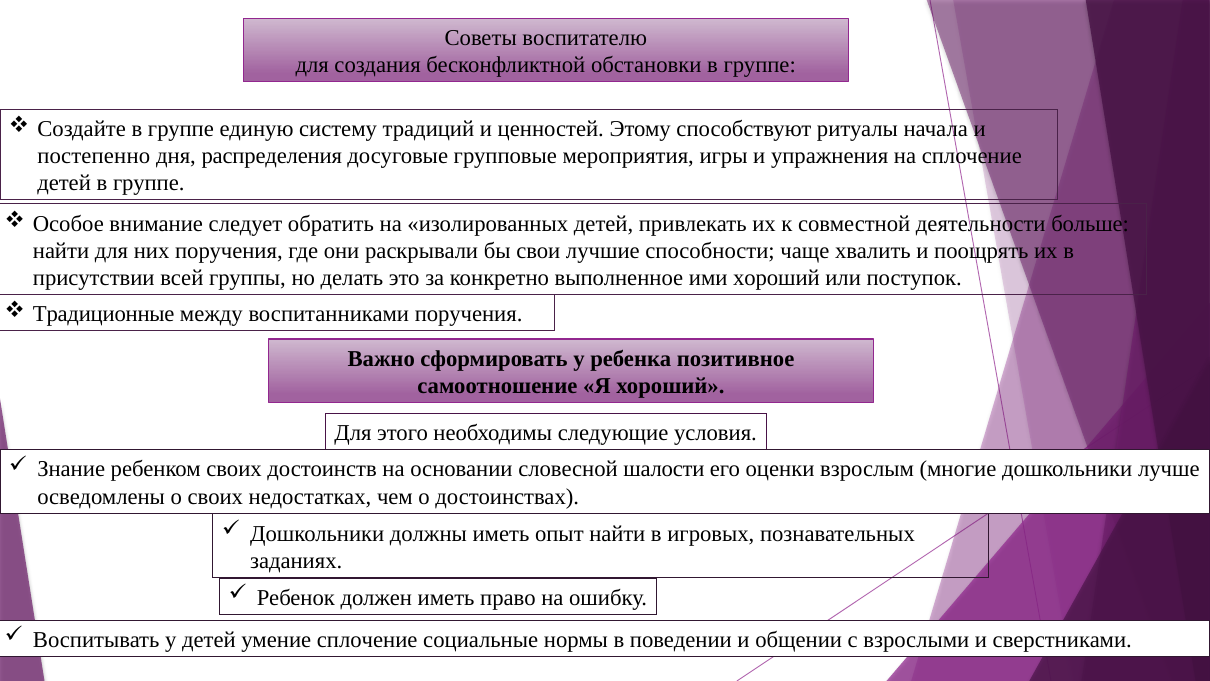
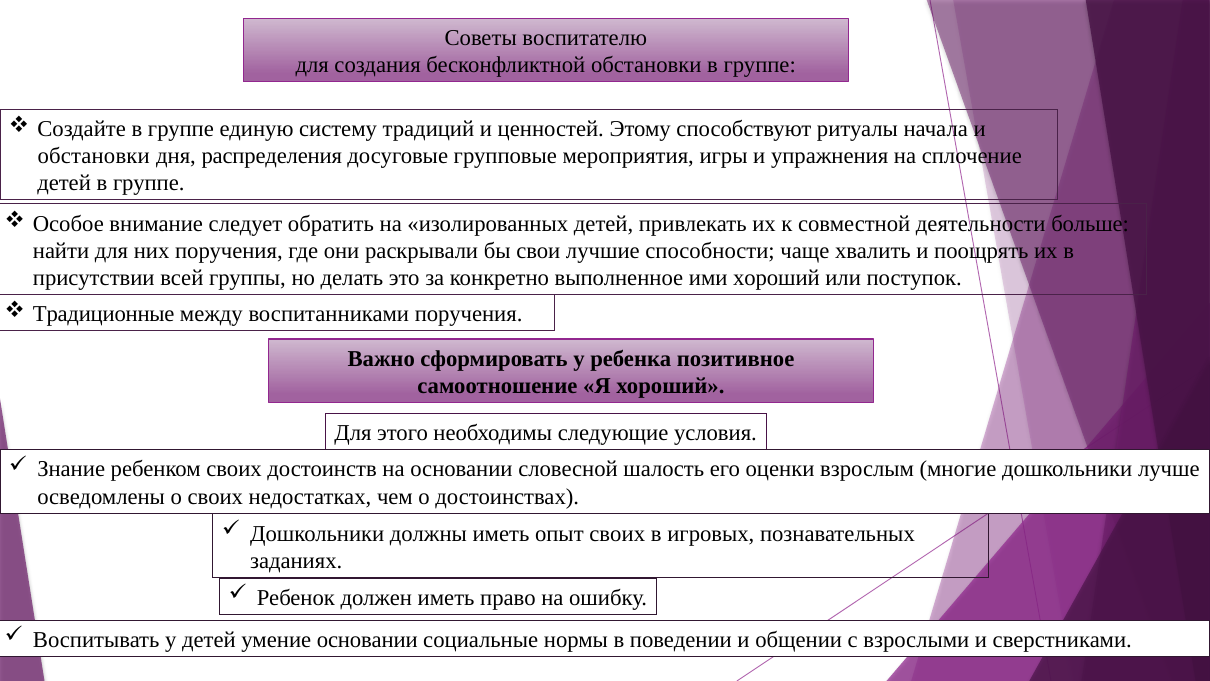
постепенно at (94, 156): постепенно -> обстановки
шалости: шалости -> шалость
опыт найти: найти -> своих
умение сплочение: сплочение -> основании
